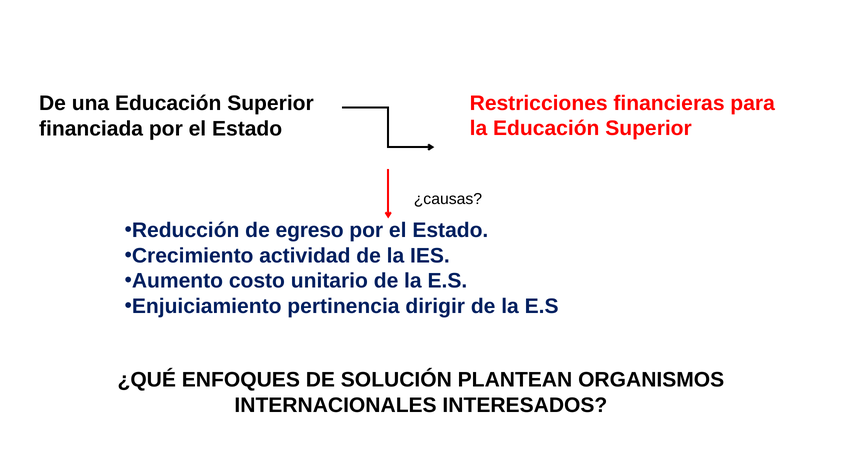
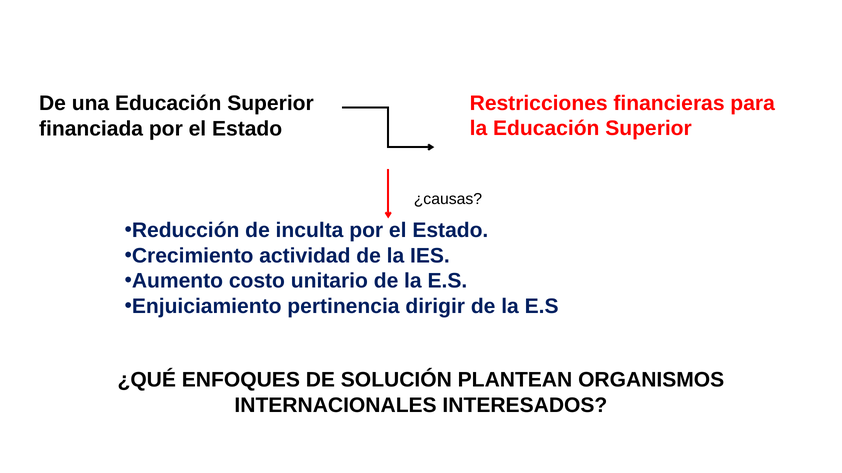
egreso: egreso -> inculta
